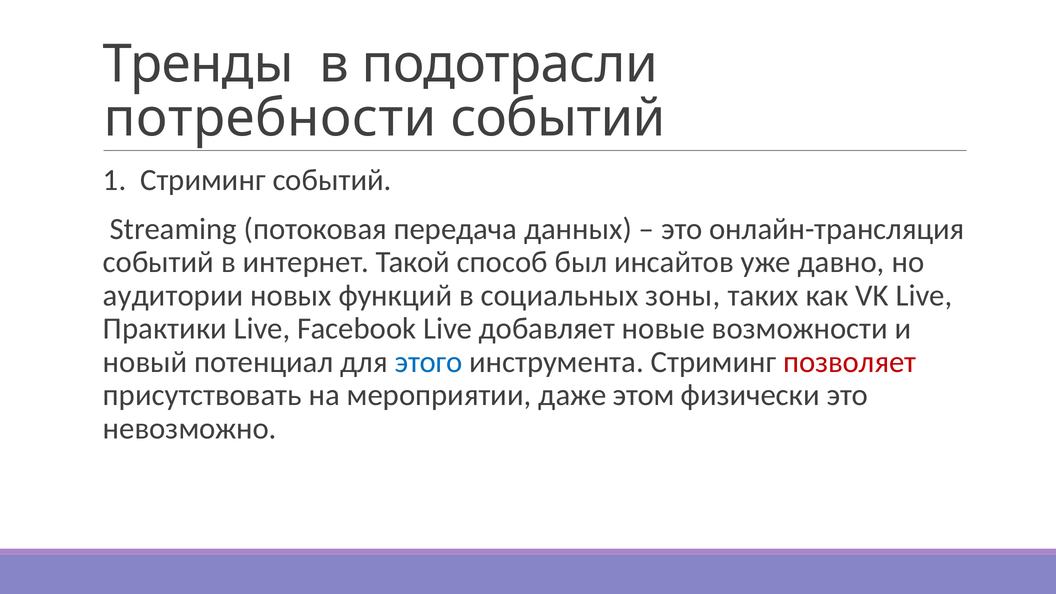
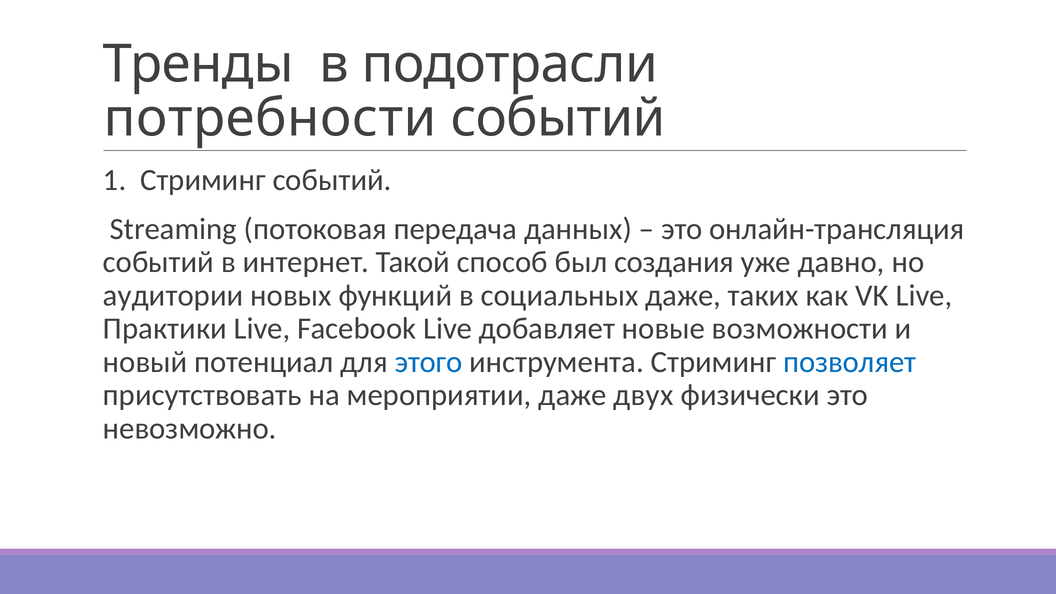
инсайтов: инсайтов -> создания
социальных зоны: зоны -> даже
позволяет colour: red -> blue
этом: этом -> двух
